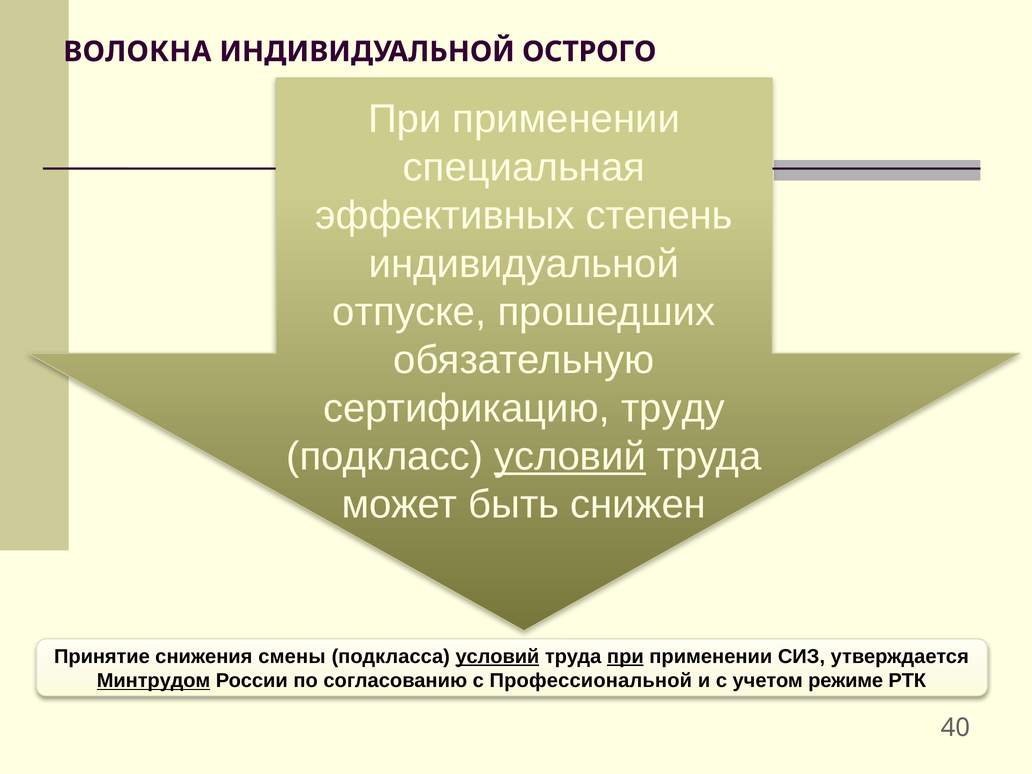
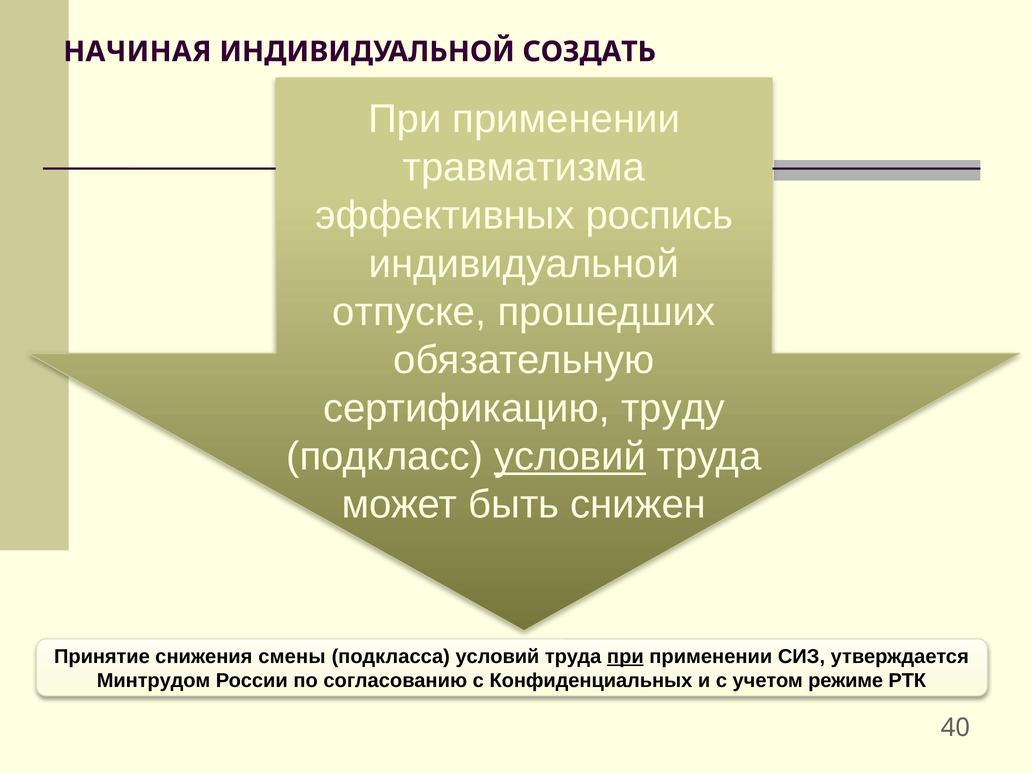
ВОЛОКНА: ВОЛОКНА -> НАЧИНАЯ
ОСТРОГО: ОСТРОГО -> СОЗДАТЬ
специальная: специальная -> травматизма
степень: степень -> роспись
условий at (497, 657) underline: present -> none
Минтрудом underline: present -> none
Профессиональной: Профессиональной -> Конфиденциальных
